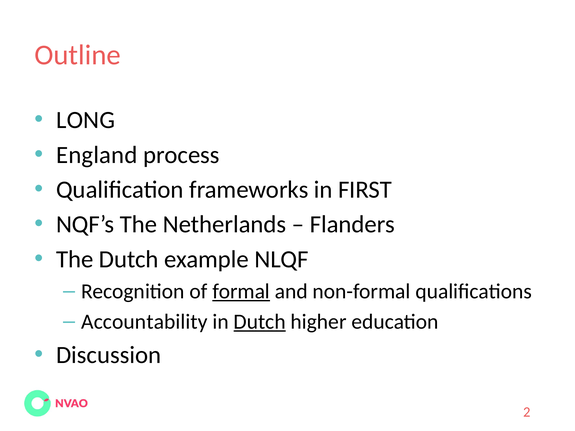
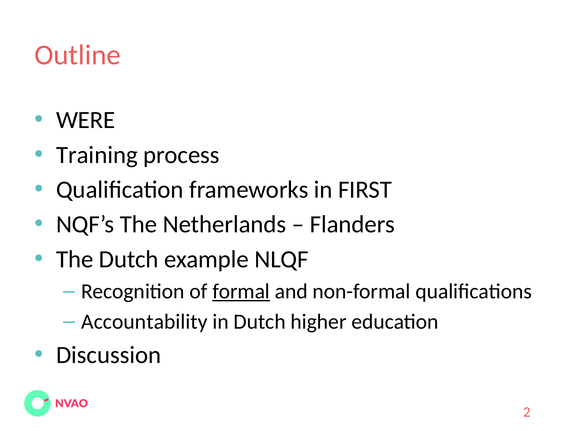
LONG: LONG -> WERE
England: England -> Training
Dutch at (260, 322) underline: present -> none
